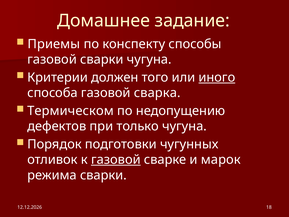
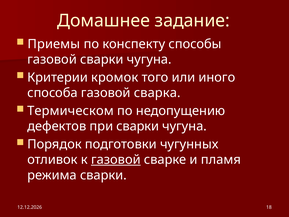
должен: должен -> кромок
иного underline: present -> none
при только: только -> сварки
марок: марок -> пламя
